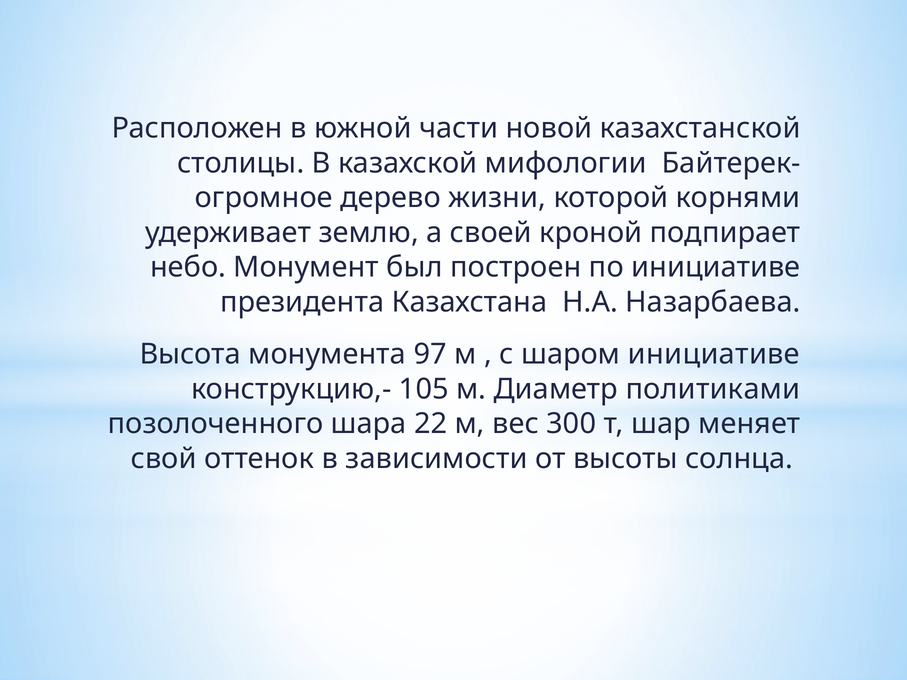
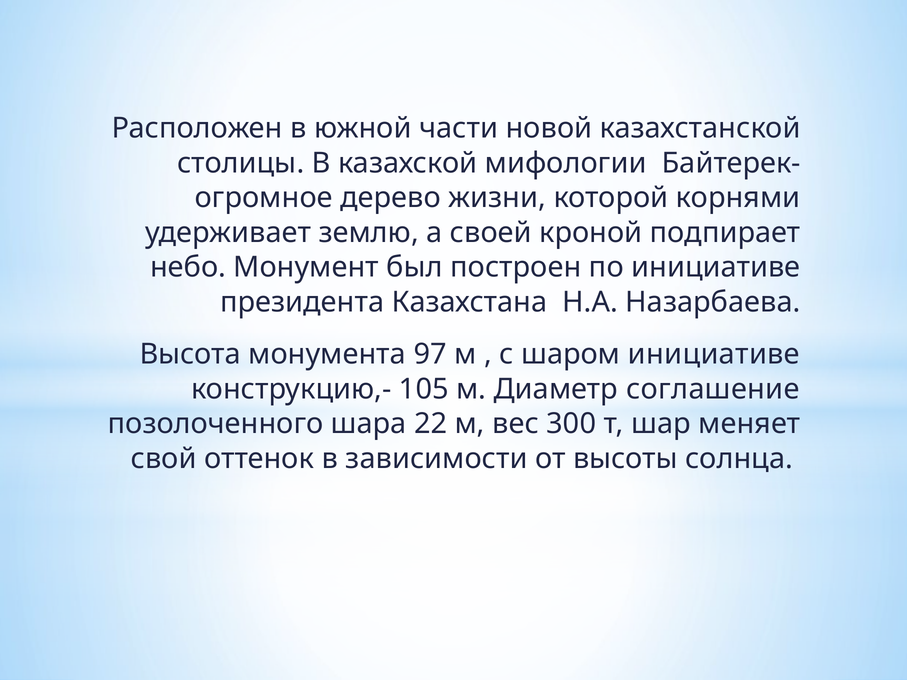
политиками: политиками -> соглашение
